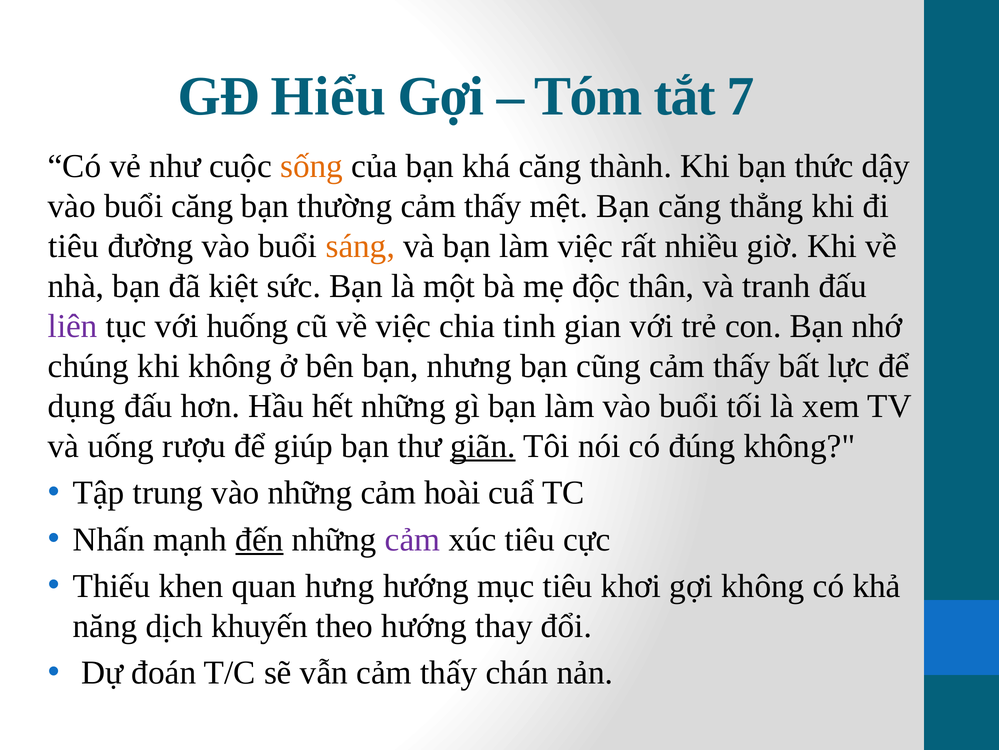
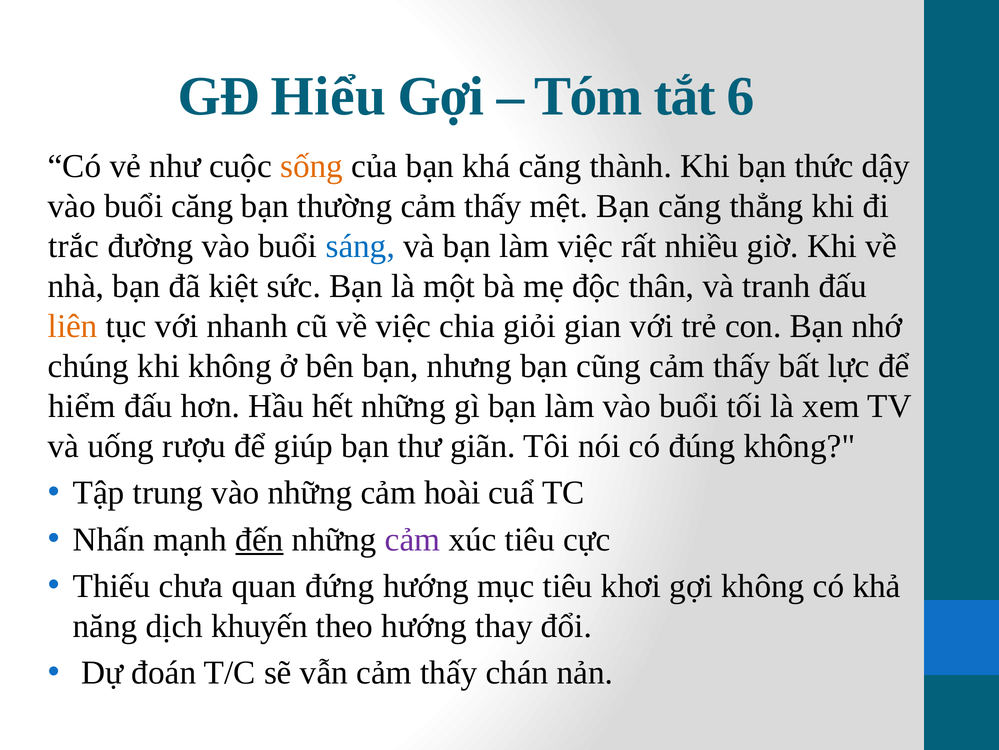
7: 7 -> 6
tiêu at (73, 246): tiêu -> trắc
sáng colour: orange -> blue
liên colour: purple -> orange
huống: huống -> nhanh
tinh: tinh -> giỏi
dụng: dụng -> hiểm
giãn underline: present -> none
khen: khen -> chưa
hưng: hưng -> đứng
